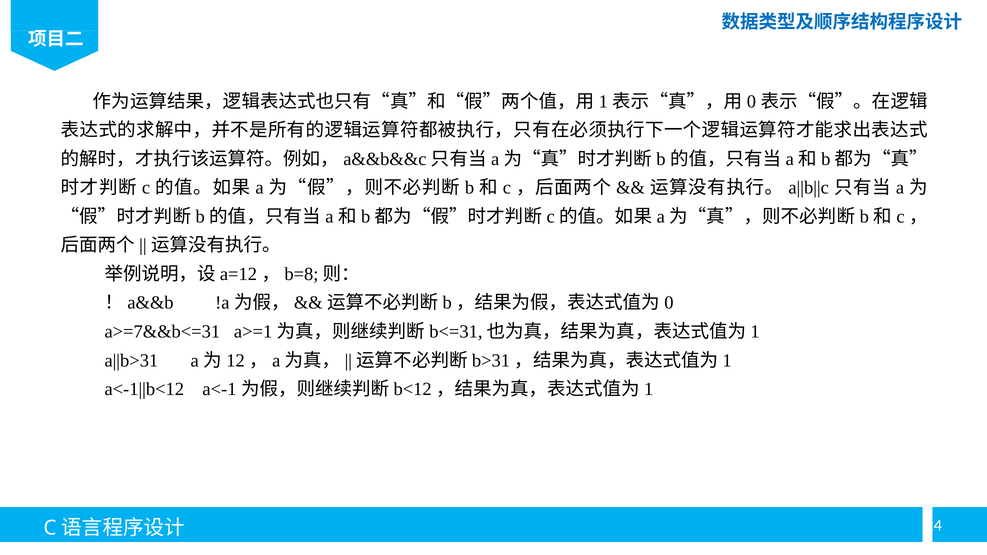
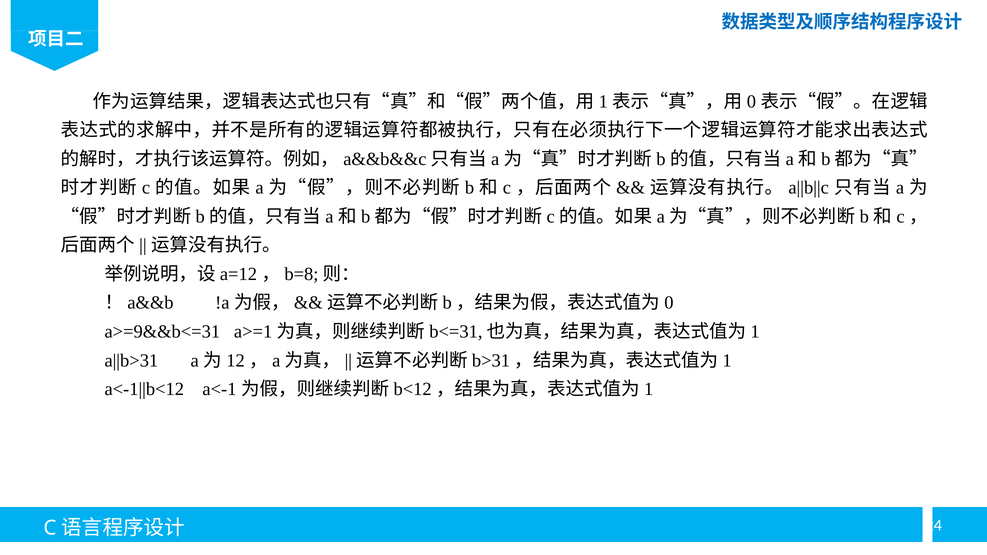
a>=7&&b<=31: a>=7&&b<=31 -> a>=9&&b<=31
